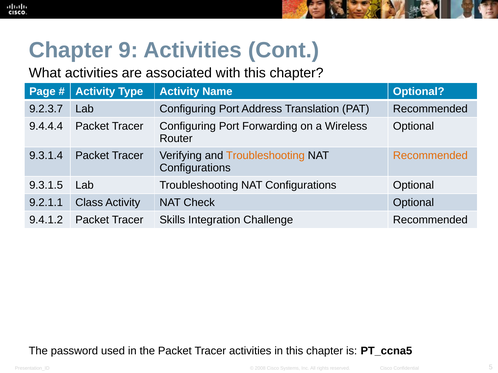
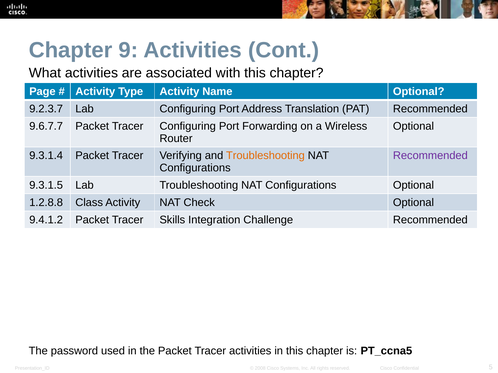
9.4.4.4: 9.4.4.4 -> 9.6.7.7
Recommended at (430, 156) colour: orange -> purple
9.2.1.1: 9.2.1.1 -> 1.2.8.8
